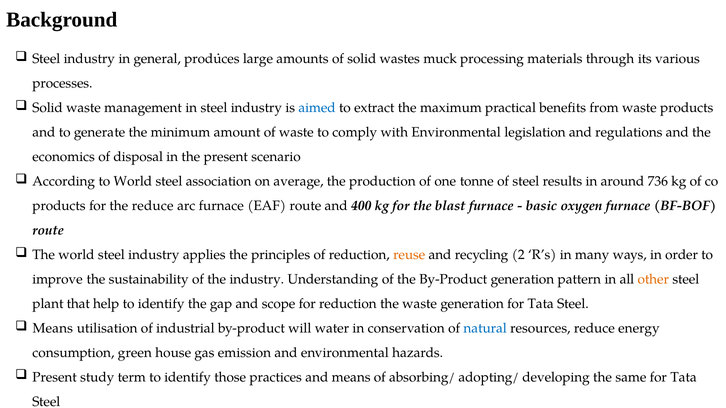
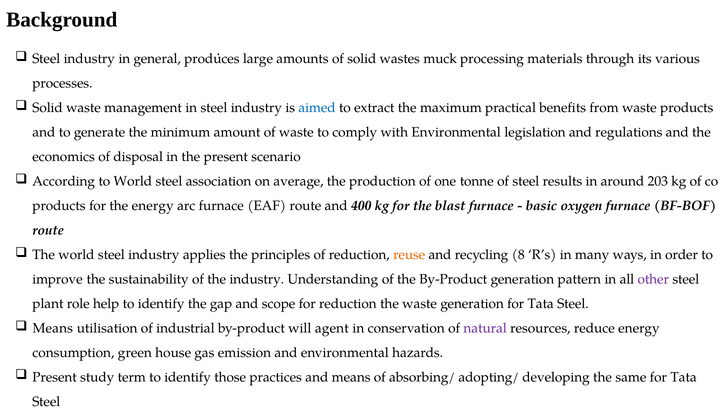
736: 736 -> 203
the reduce: reduce -> energy
2: 2 -> 8
other colour: orange -> purple
that: that -> role
water: water -> agent
natural colour: blue -> purple
